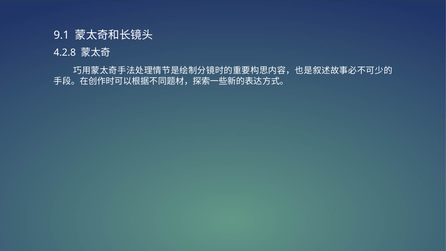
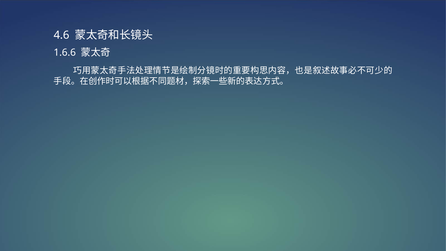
9.1: 9.1 -> 4.6
4.2.8: 4.2.8 -> 1.6.6
